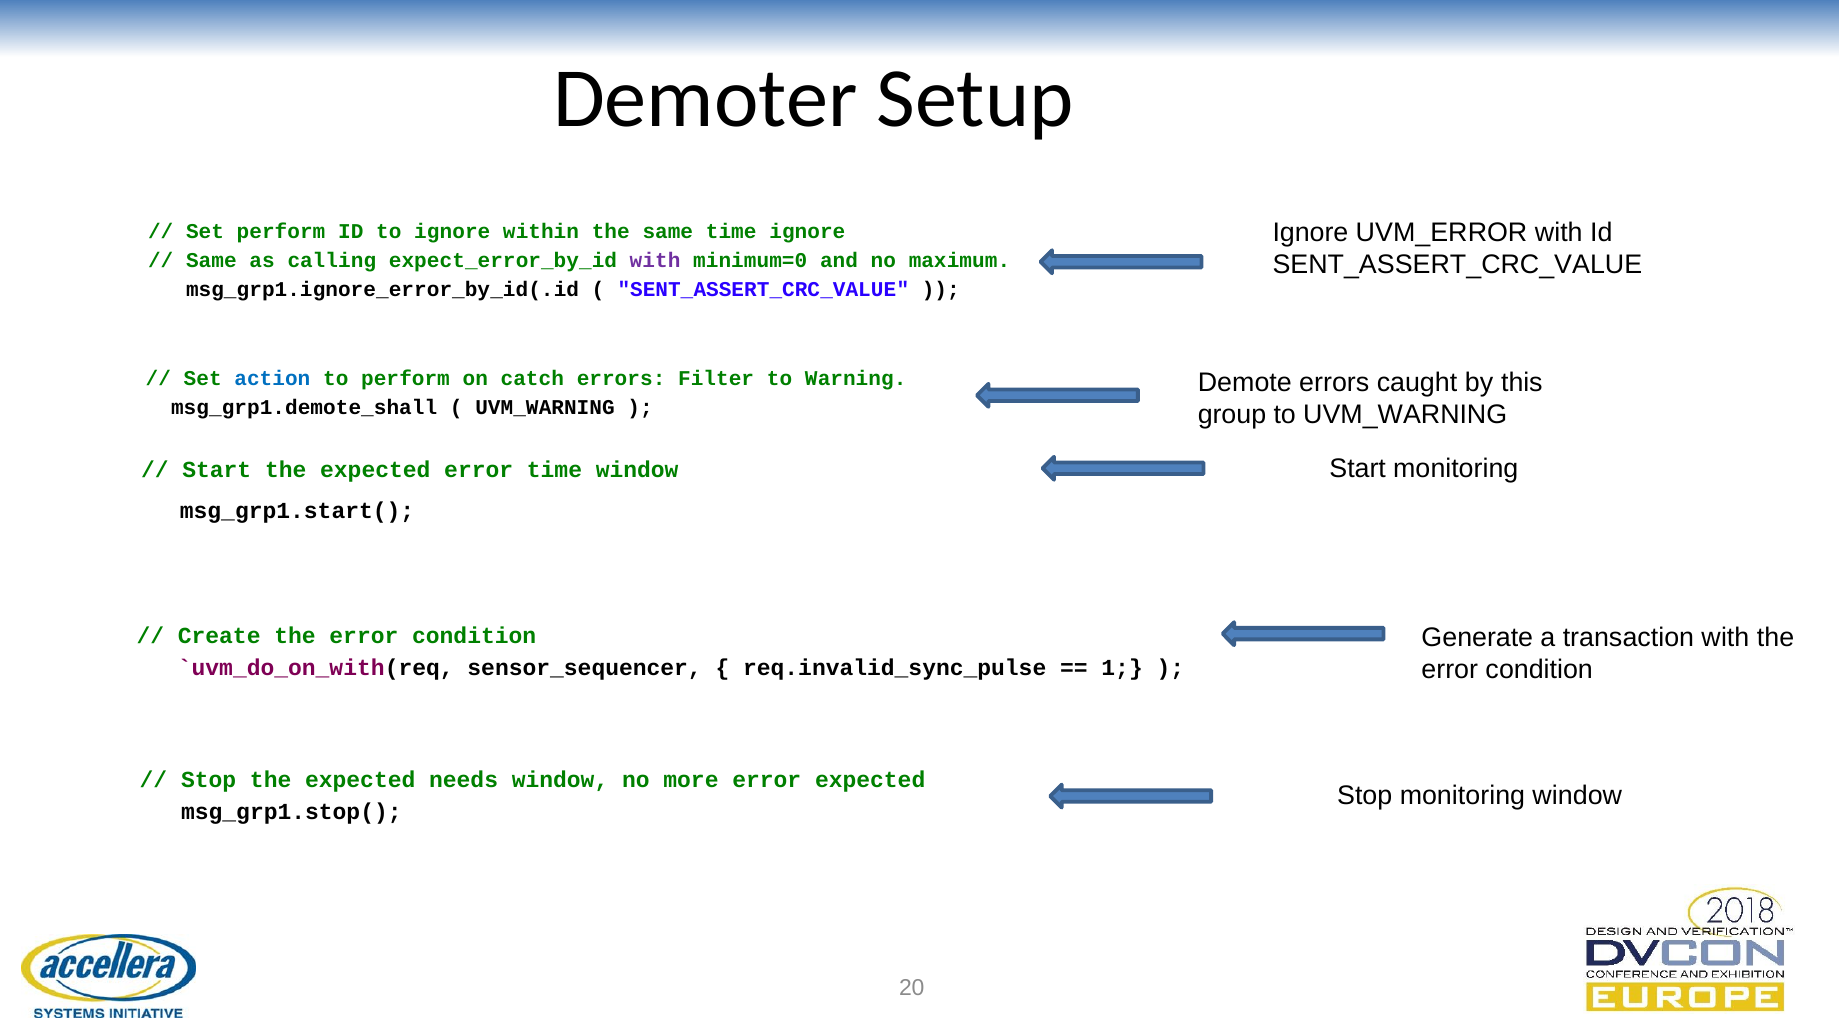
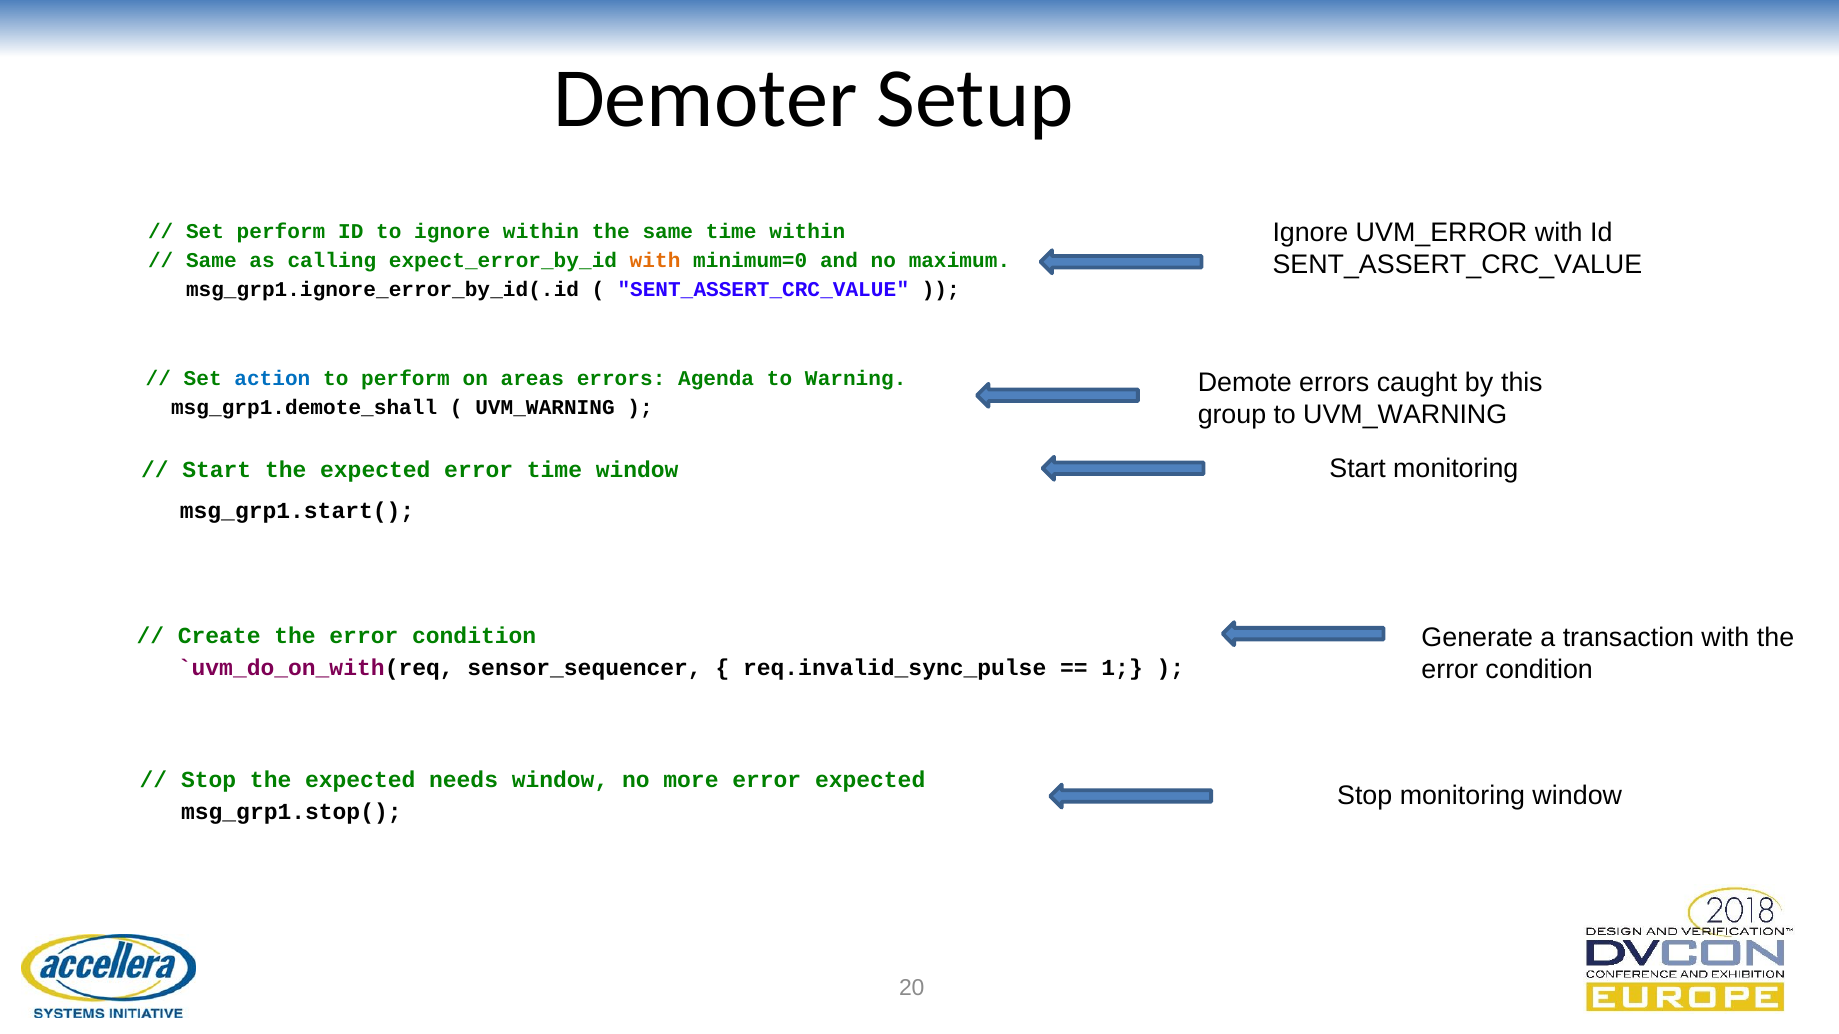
time ignore: ignore -> within
with at (655, 261) colour: purple -> orange
catch: catch -> areas
Filter: Filter -> Agenda
